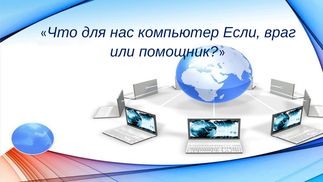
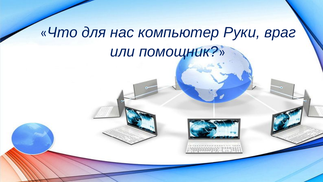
Если: Если -> Руки
